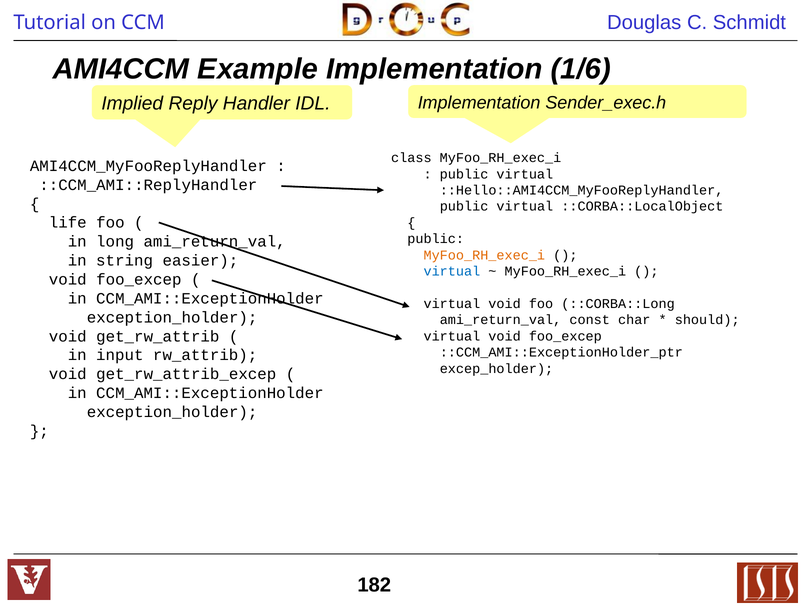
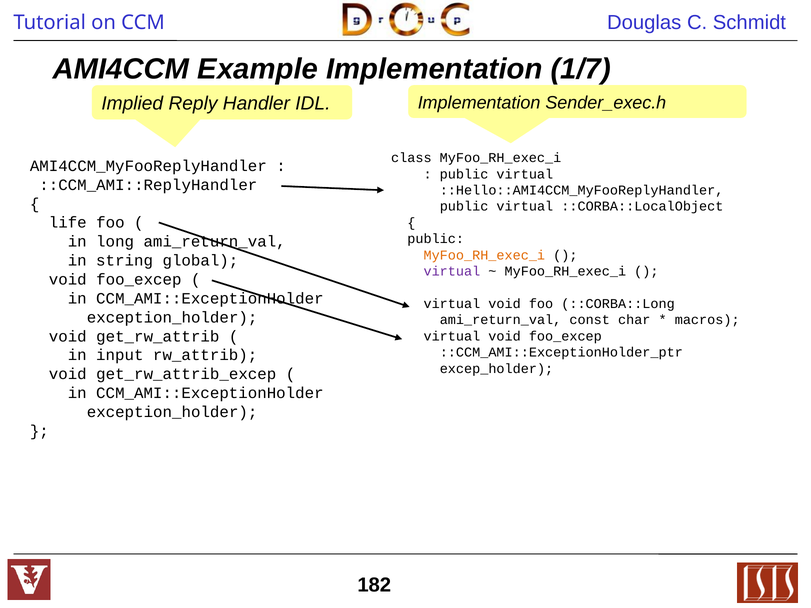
1/6: 1/6 -> 1/7
easier: easier -> global
virtual at (452, 271) colour: blue -> purple
should: should -> macros
